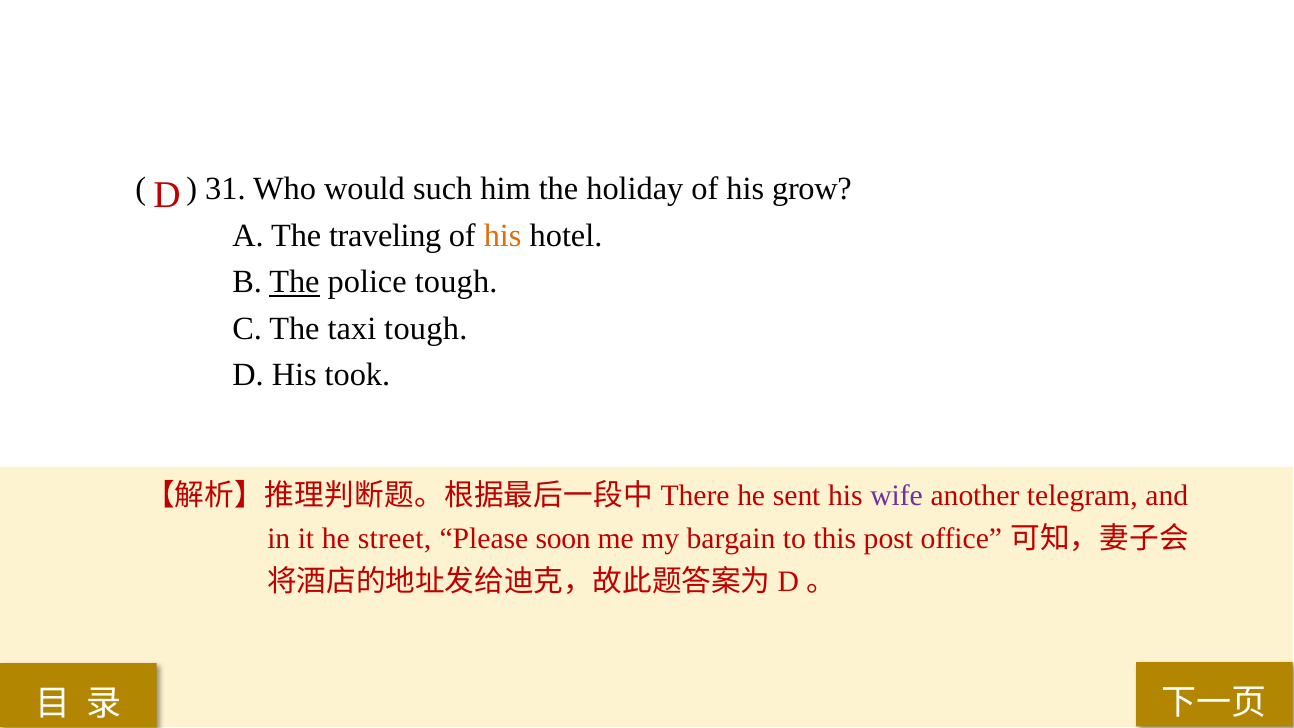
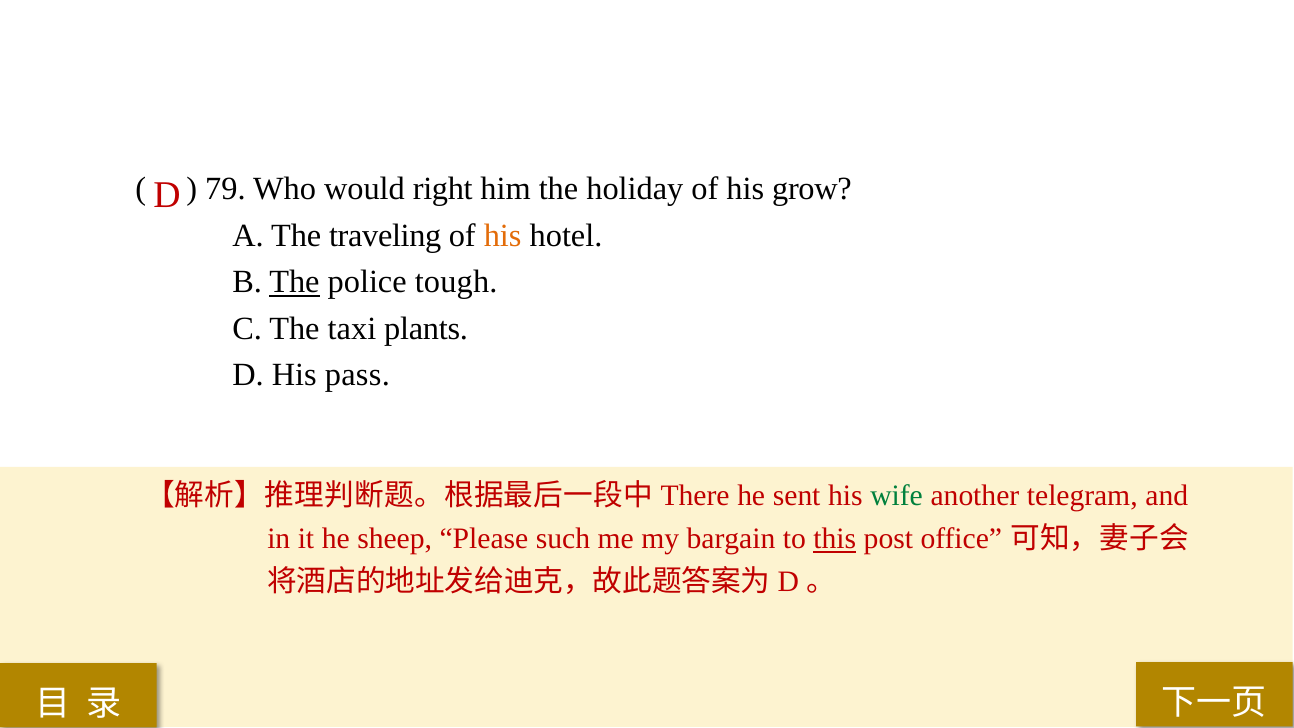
31: 31 -> 79
such: such -> right
taxi tough: tough -> plants
took: took -> pass
wife colour: purple -> green
street: street -> sheep
soon: soon -> such
this underline: none -> present
